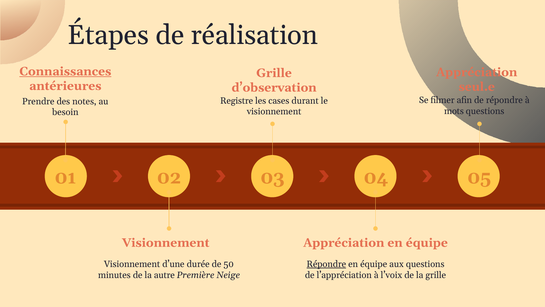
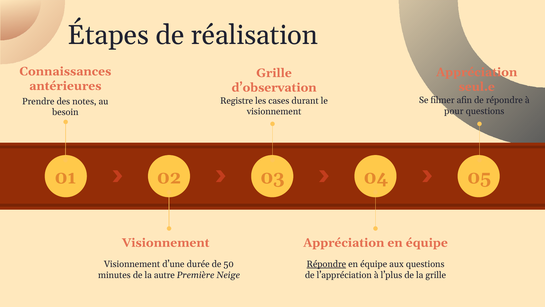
Connaissances underline: present -> none
mots: mots -> pour
l’voix: l’voix -> l’plus
